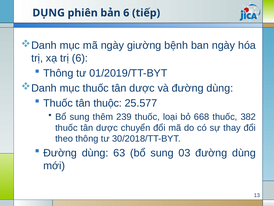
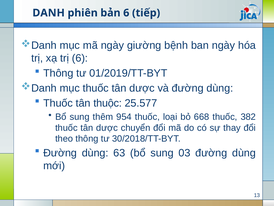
DỤNG: DỤNG -> DANH
239: 239 -> 954
